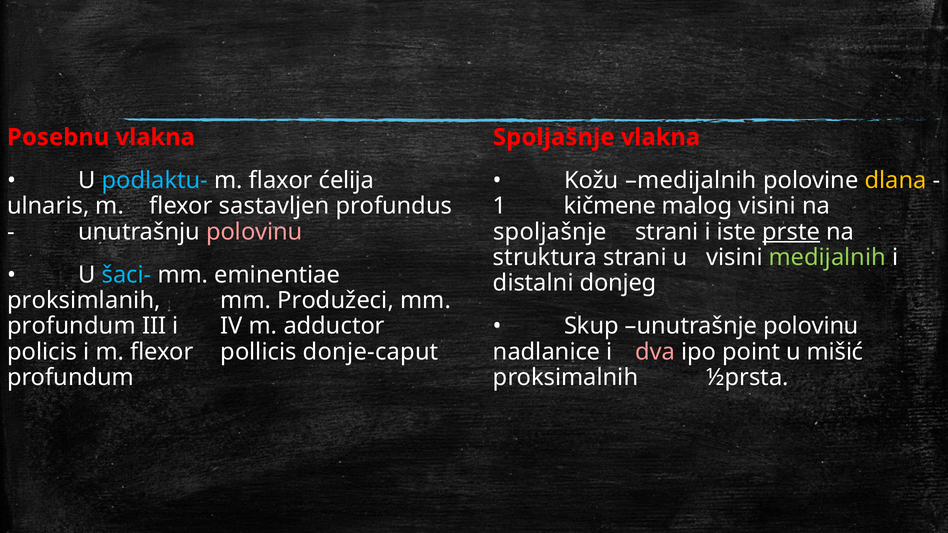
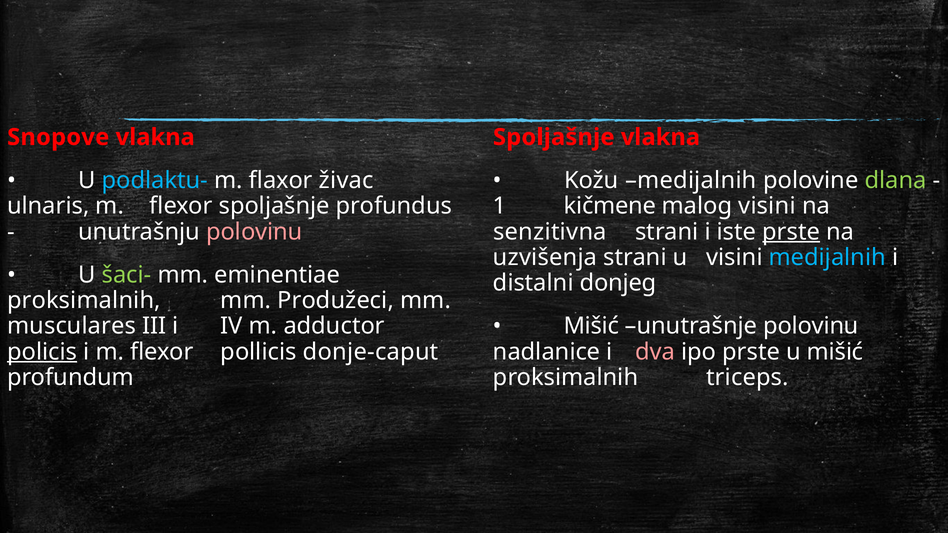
Posebnu: Posebnu -> Snopove
ćelija: ćelija -> živac
dlana colour: yellow -> light green
flexor sastavljen: sastavljen -> spoljašnje
spoljašnje at (550, 232): spoljašnje -> senzitivna
struktura: struktura -> uzvišenja
medijalnih at (827, 257) colour: light green -> light blue
šaci- colour: light blue -> light green
proksimlanih at (84, 301): proksimlanih -> proksimalnih
profundum at (71, 326): profundum -> musculares
Skup at (591, 326): Skup -> Mišić
policis underline: none -> present
ipo point: point -> prste
½prsta: ½prsta -> triceps
